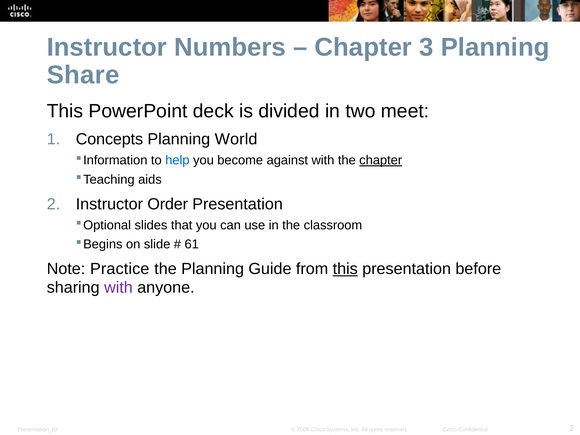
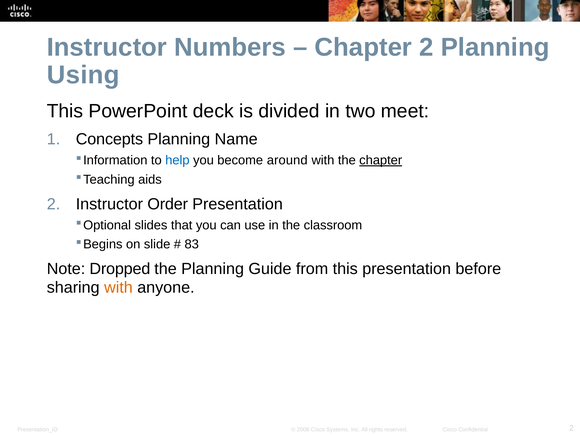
Chapter 3: 3 -> 2
Share: Share -> Using
World: World -> Name
against: against -> around
61: 61 -> 83
Practice: Practice -> Dropped
this at (345, 269) underline: present -> none
with at (118, 287) colour: purple -> orange
